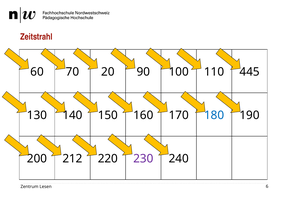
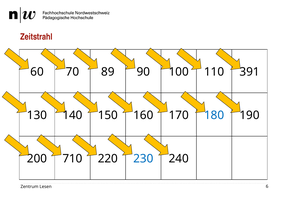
20: 20 -> 89
445: 445 -> 391
212: 212 -> 710
230 colour: purple -> blue
